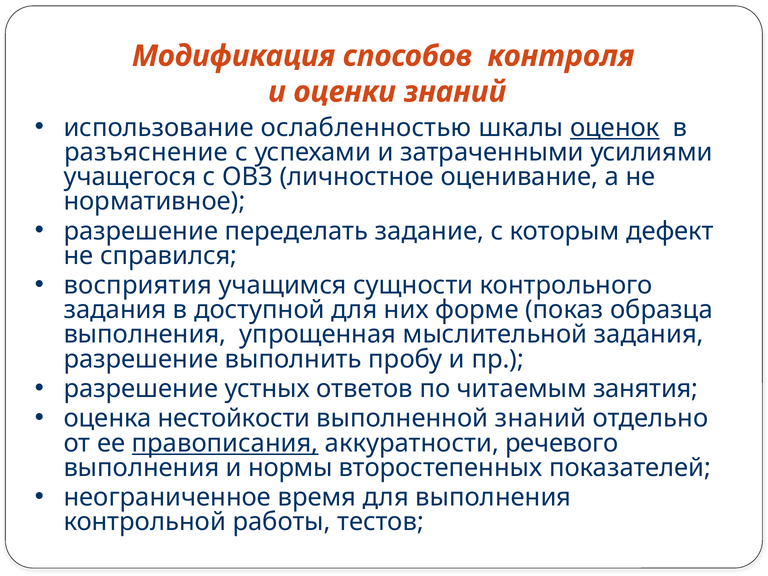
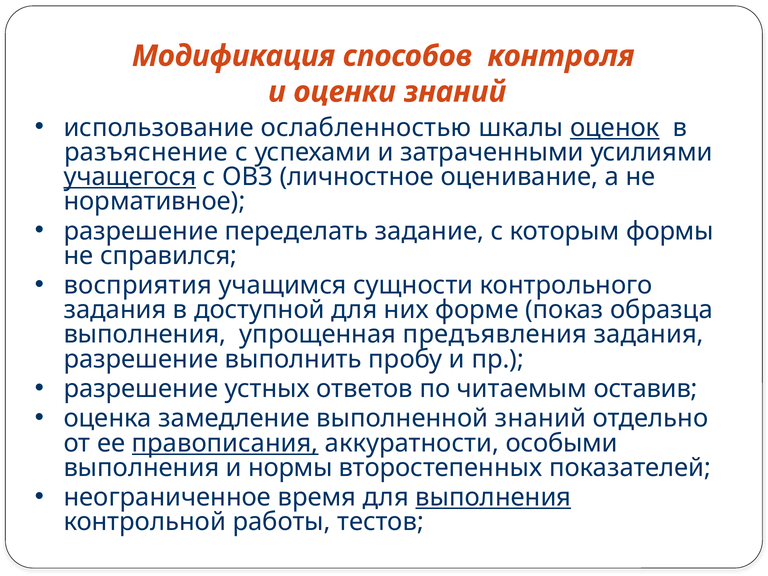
учащегося underline: none -> present
дефект: дефект -> формы
мыслительной: мыслительной -> предъявления
занятия: занятия -> оставив
нестойкости: нестойкости -> замедление
речевого: речевого -> особыми
выполнения at (493, 497) underline: none -> present
